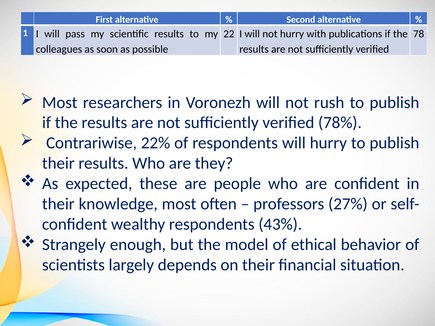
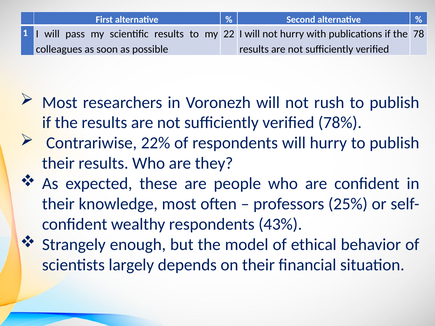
27%: 27% -> 25%
